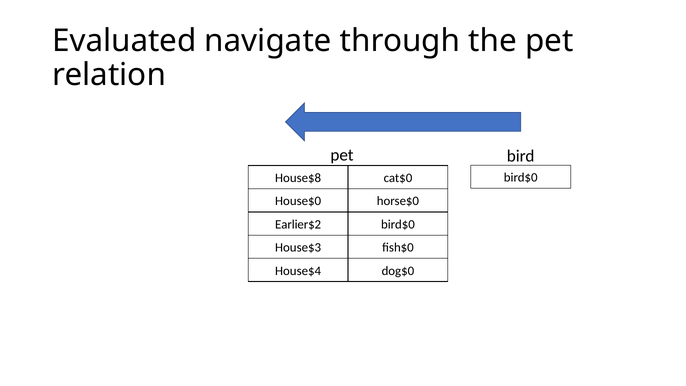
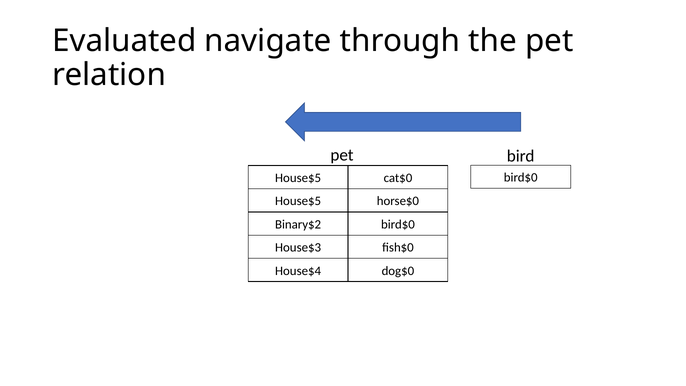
House$8 at (298, 178): House$8 -> House$5
House$0 at (298, 201): House$0 -> House$5
Earlier$2: Earlier$2 -> Binary$2
